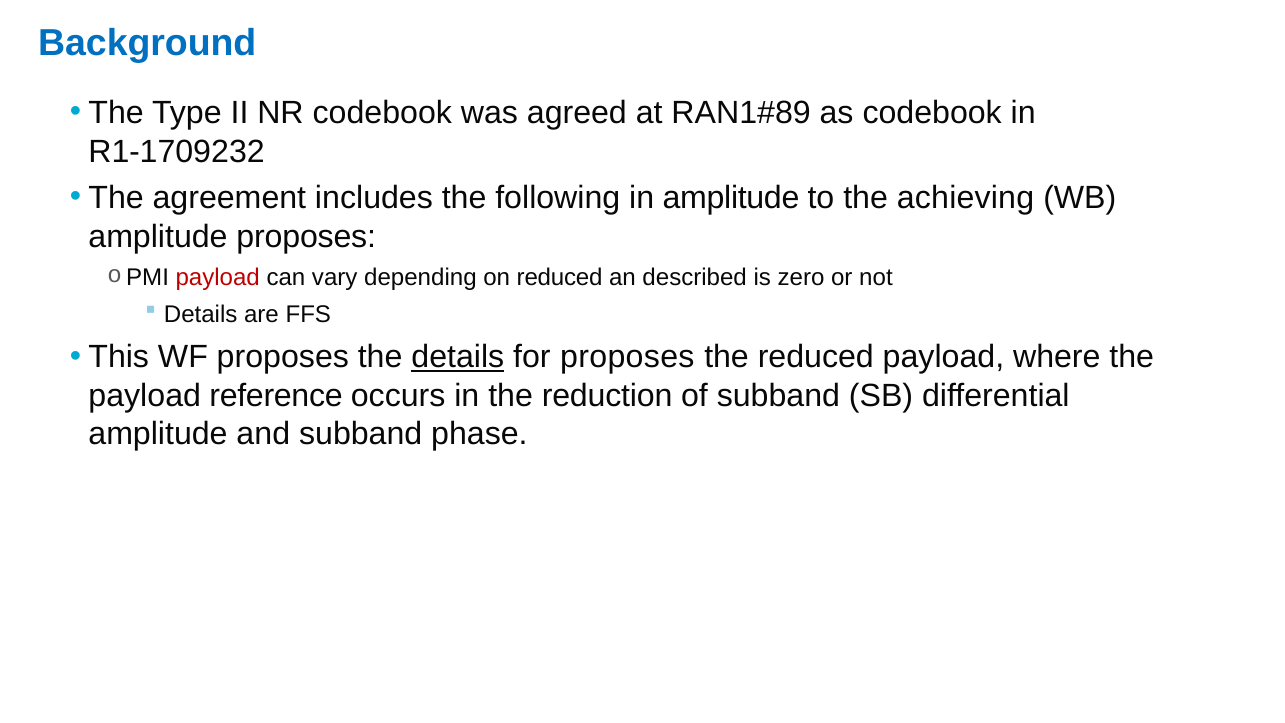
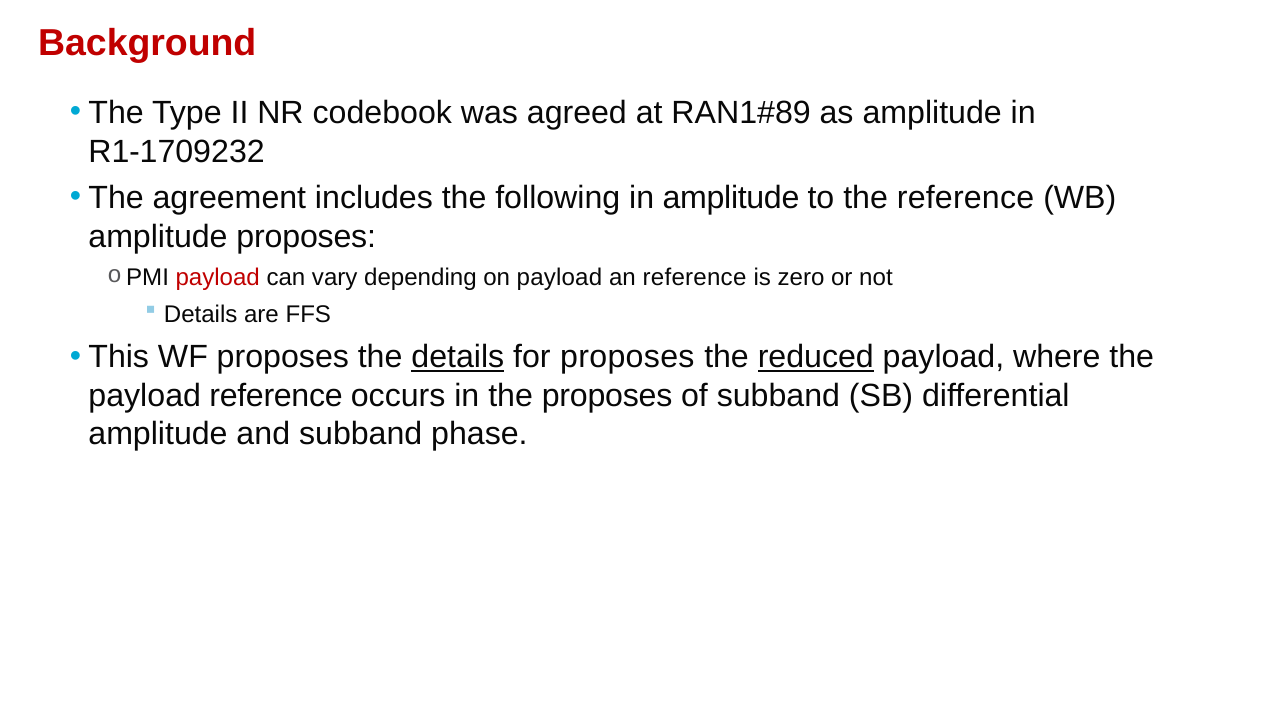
Background colour: blue -> red
as codebook: codebook -> amplitude
the achieving: achieving -> reference
on reduced: reduced -> payload
an described: described -> reference
reduced at (816, 357) underline: none -> present
the reduction: reduction -> proposes
